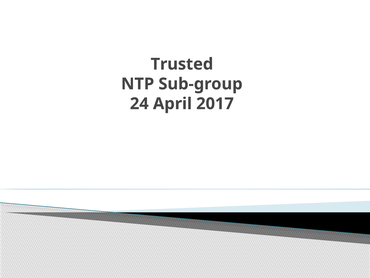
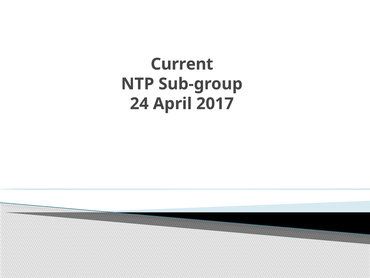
Trusted: Trusted -> Current
